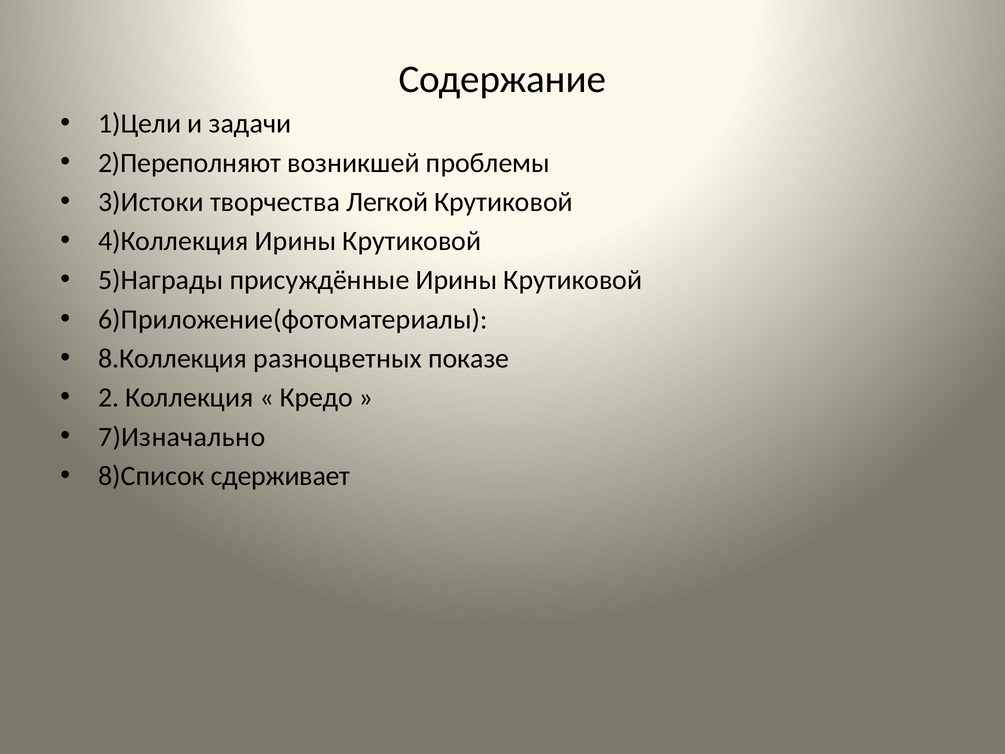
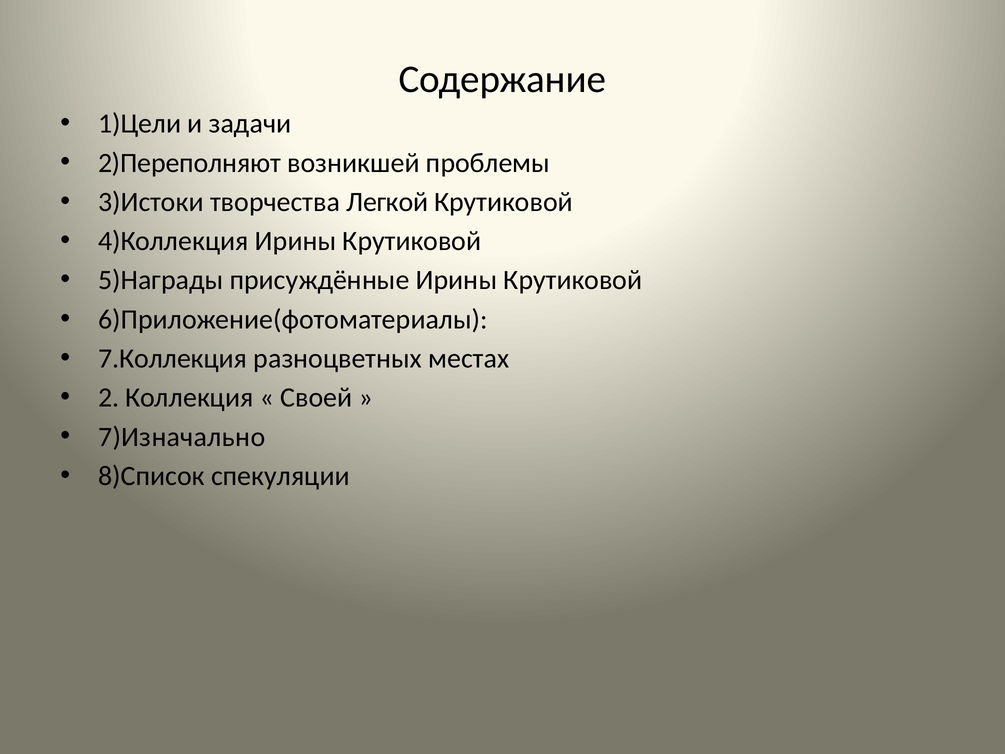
8.Коллекция: 8.Коллекция -> 7.Коллекция
показе: показе -> местах
Кредо: Кредо -> Своей
сдерживает: сдерживает -> спекуляции
